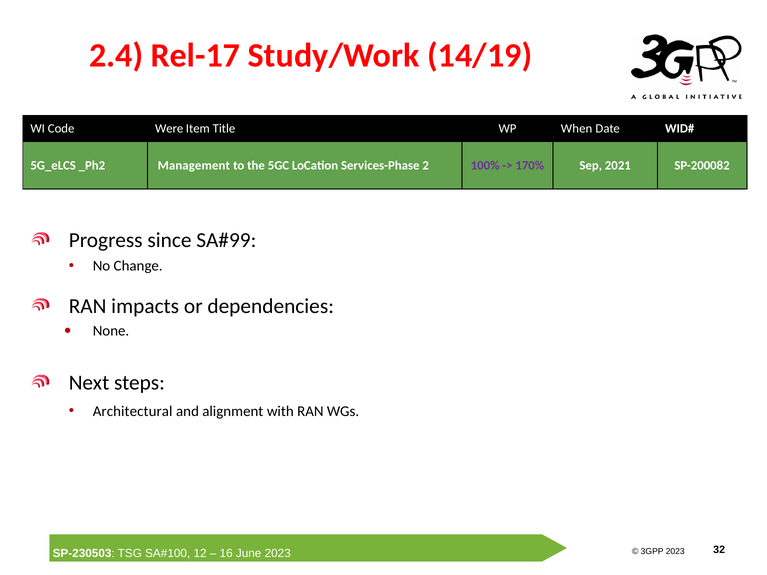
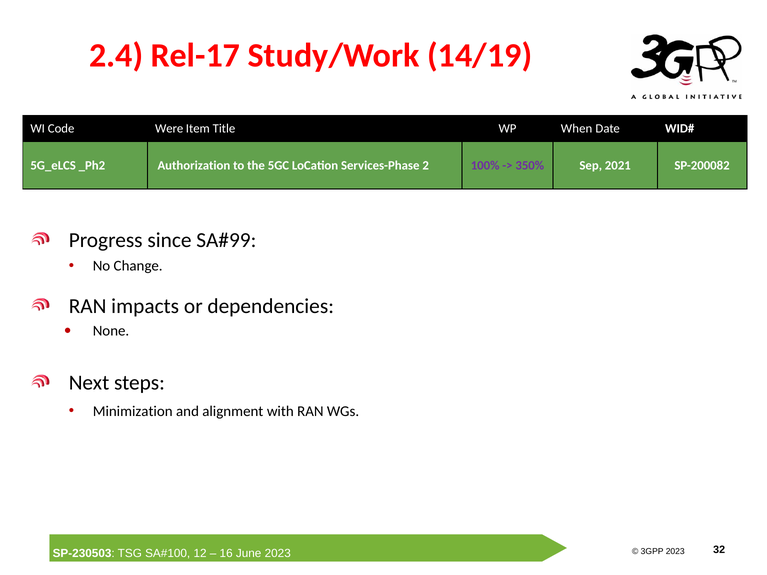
Management: Management -> Authorization
170%: 170% -> 350%
Architectural: Architectural -> Minimization
